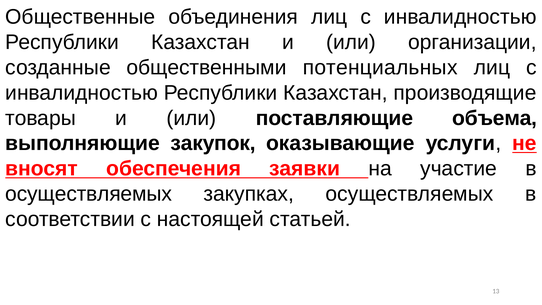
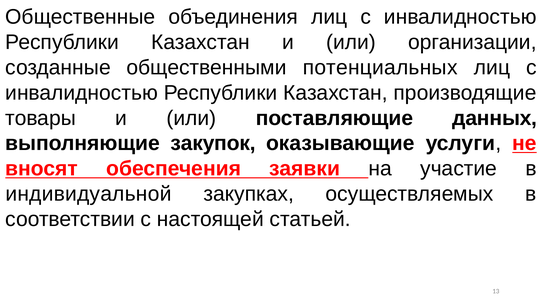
объема: объема -> данных
осуществляемых at (89, 194): осуществляемых -> индивидуальной
